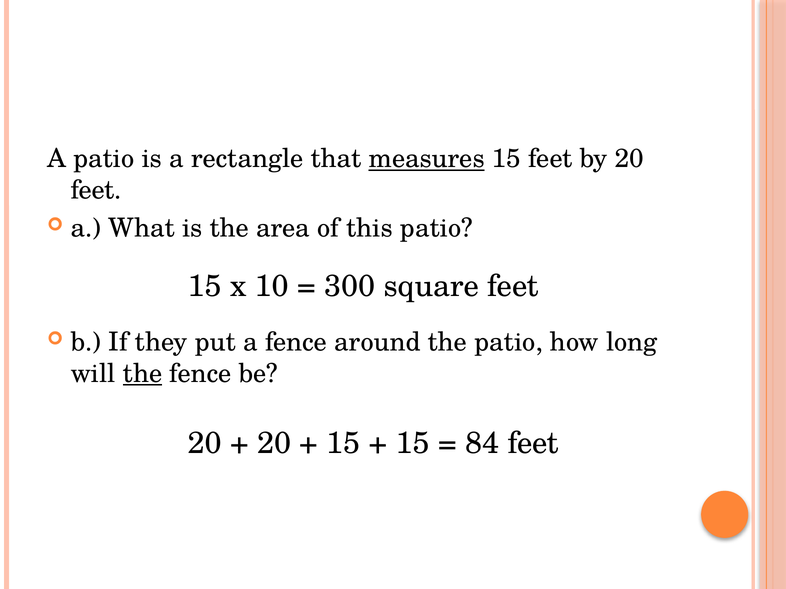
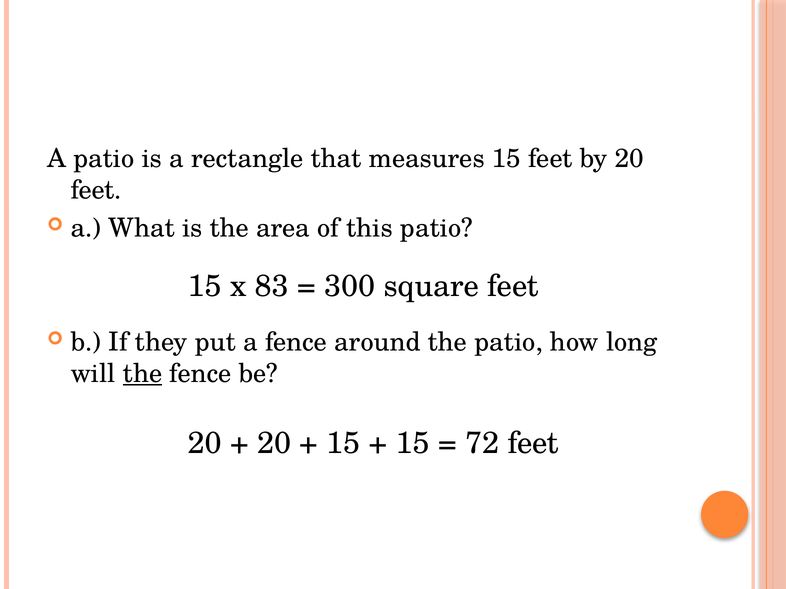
measures underline: present -> none
10: 10 -> 83
84: 84 -> 72
